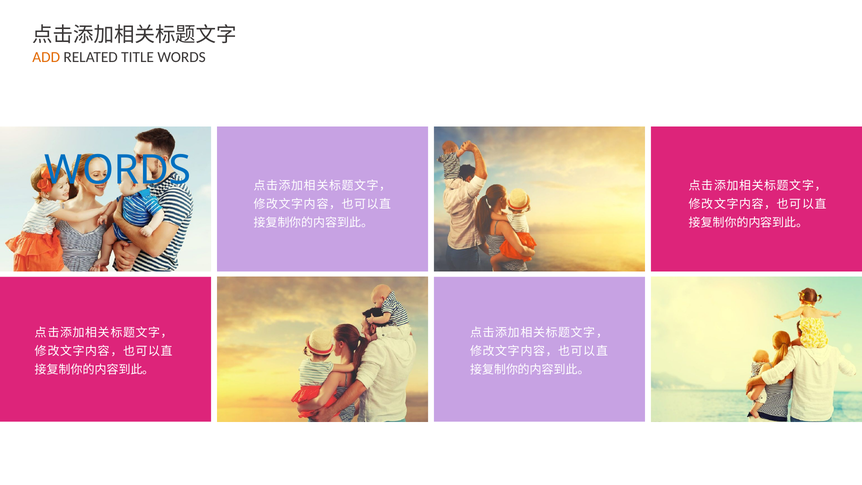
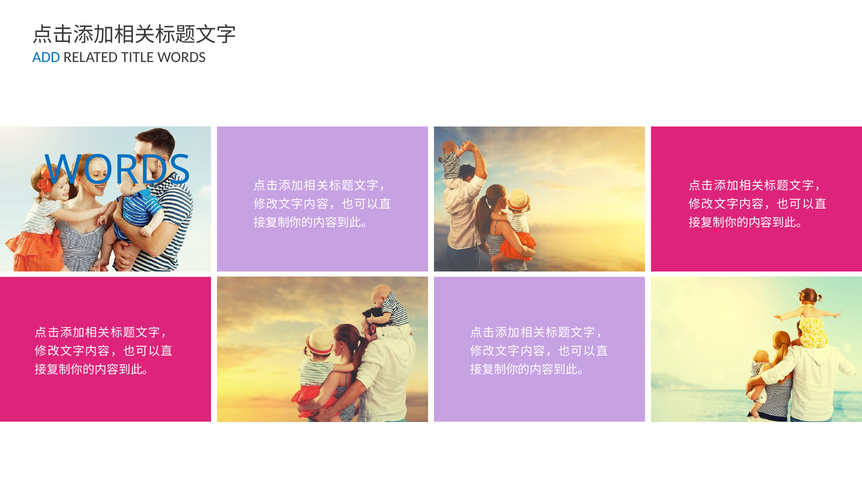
ADD at (46, 57) colour: orange -> blue
